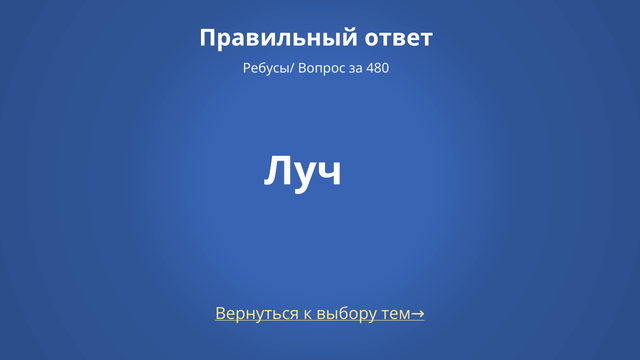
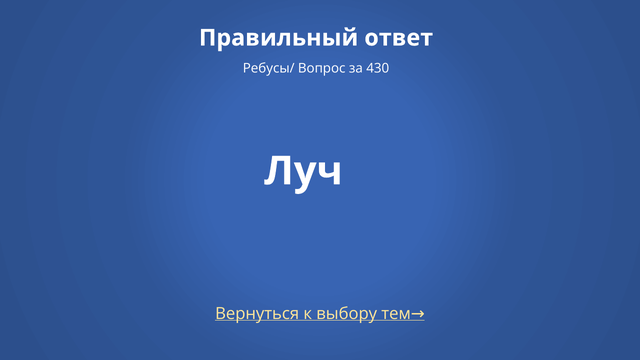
480: 480 -> 430
